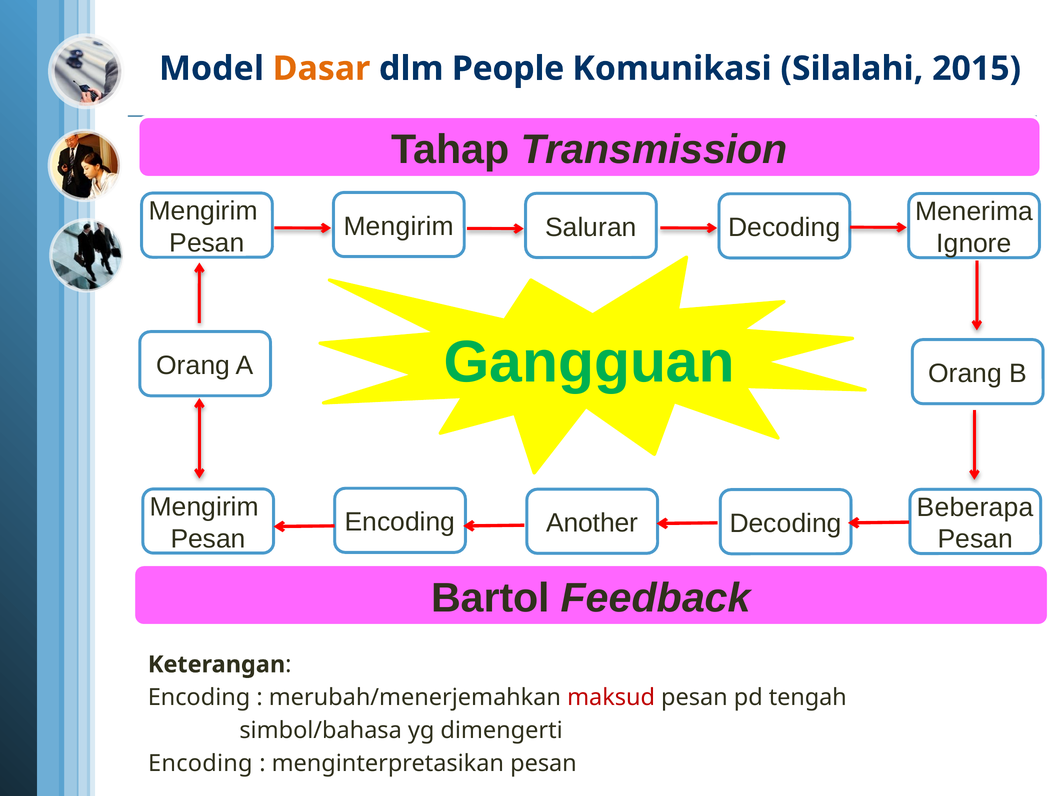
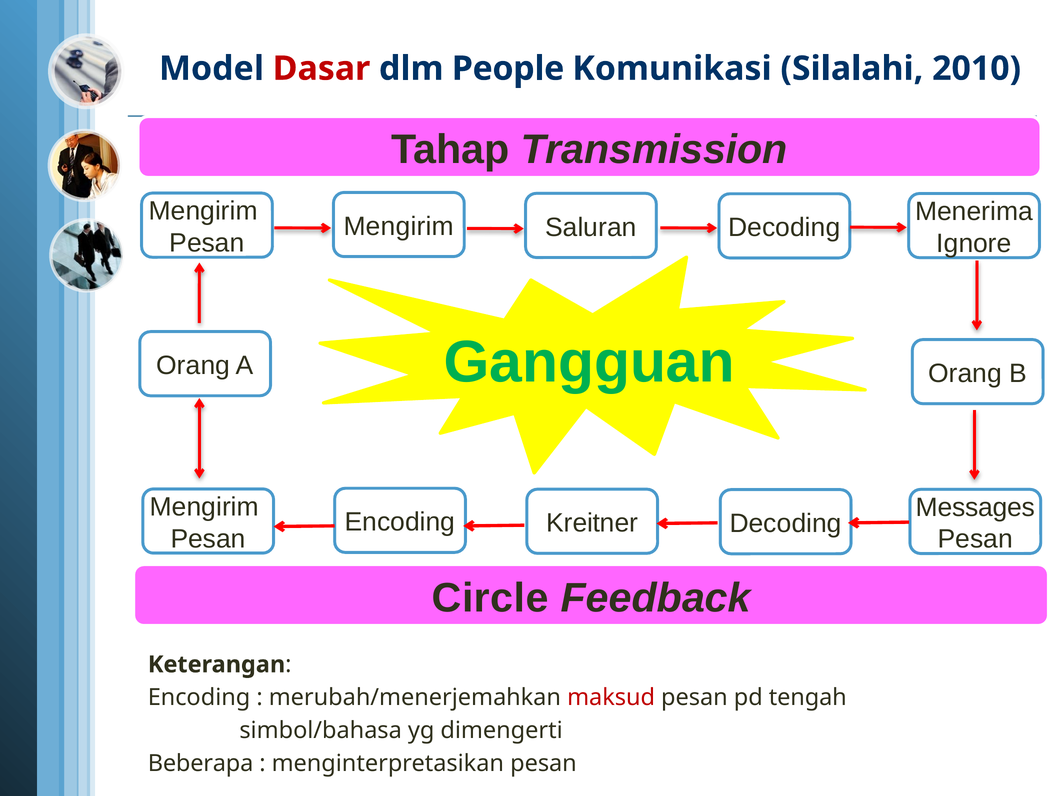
Dasar colour: orange -> red
2015: 2015 -> 2010
Beberapa: Beberapa -> Messages
Another: Another -> Kreitner
Bartol: Bartol -> Circle
Encoding at (200, 763): Encoding -> Beberapa
